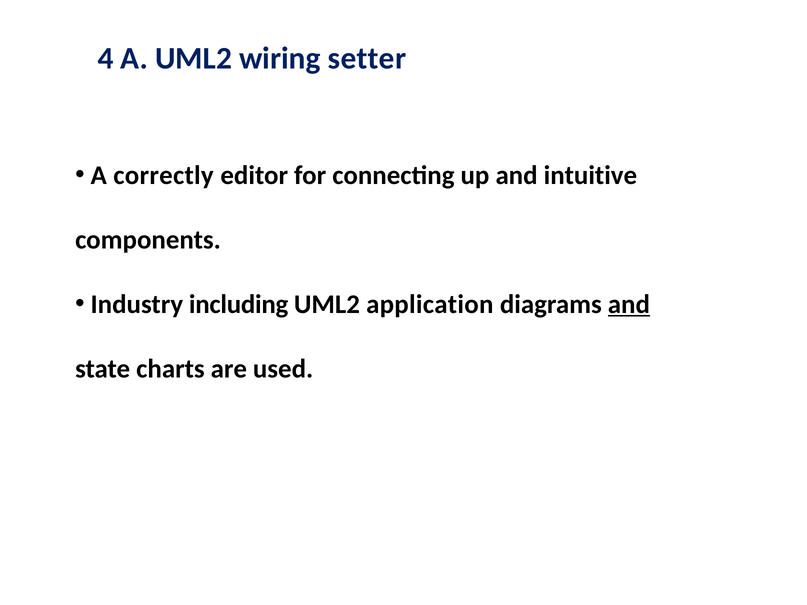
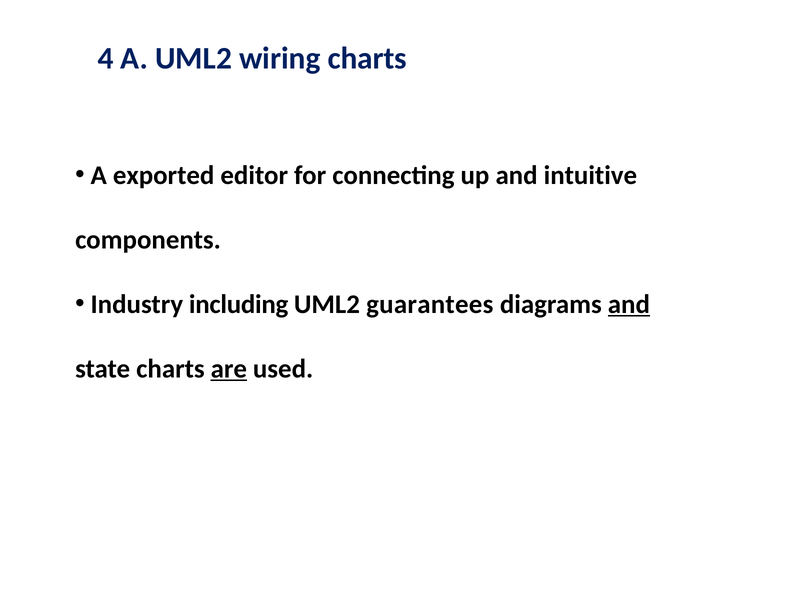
wiring setter: setter -> charts
correctly: correctly -> exported
application: application -> guarantees
are underline: none -> present
